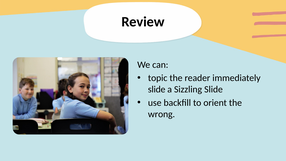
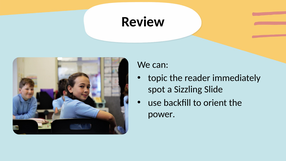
slide at (157, 89): slide -> spot
wrong: wrong -> power
